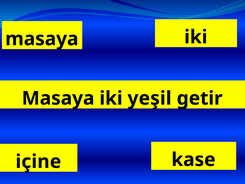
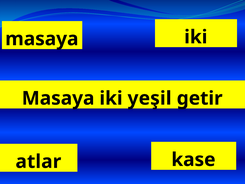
içine: içine -> atlar
